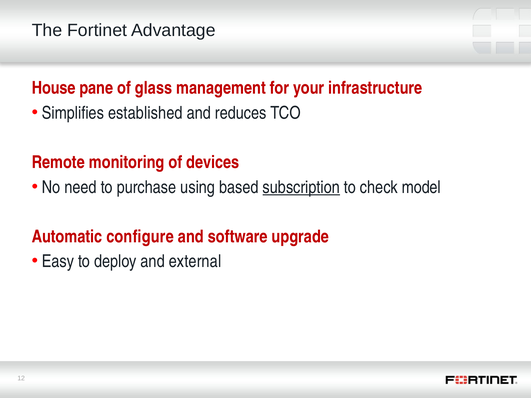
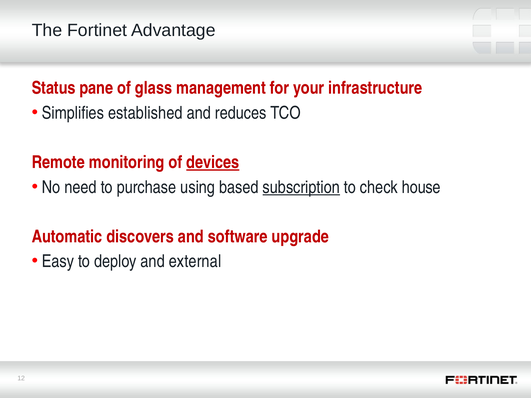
House: House -> Status
devices underline: none -> present
model: model -> house
configure: configure -> discovers
